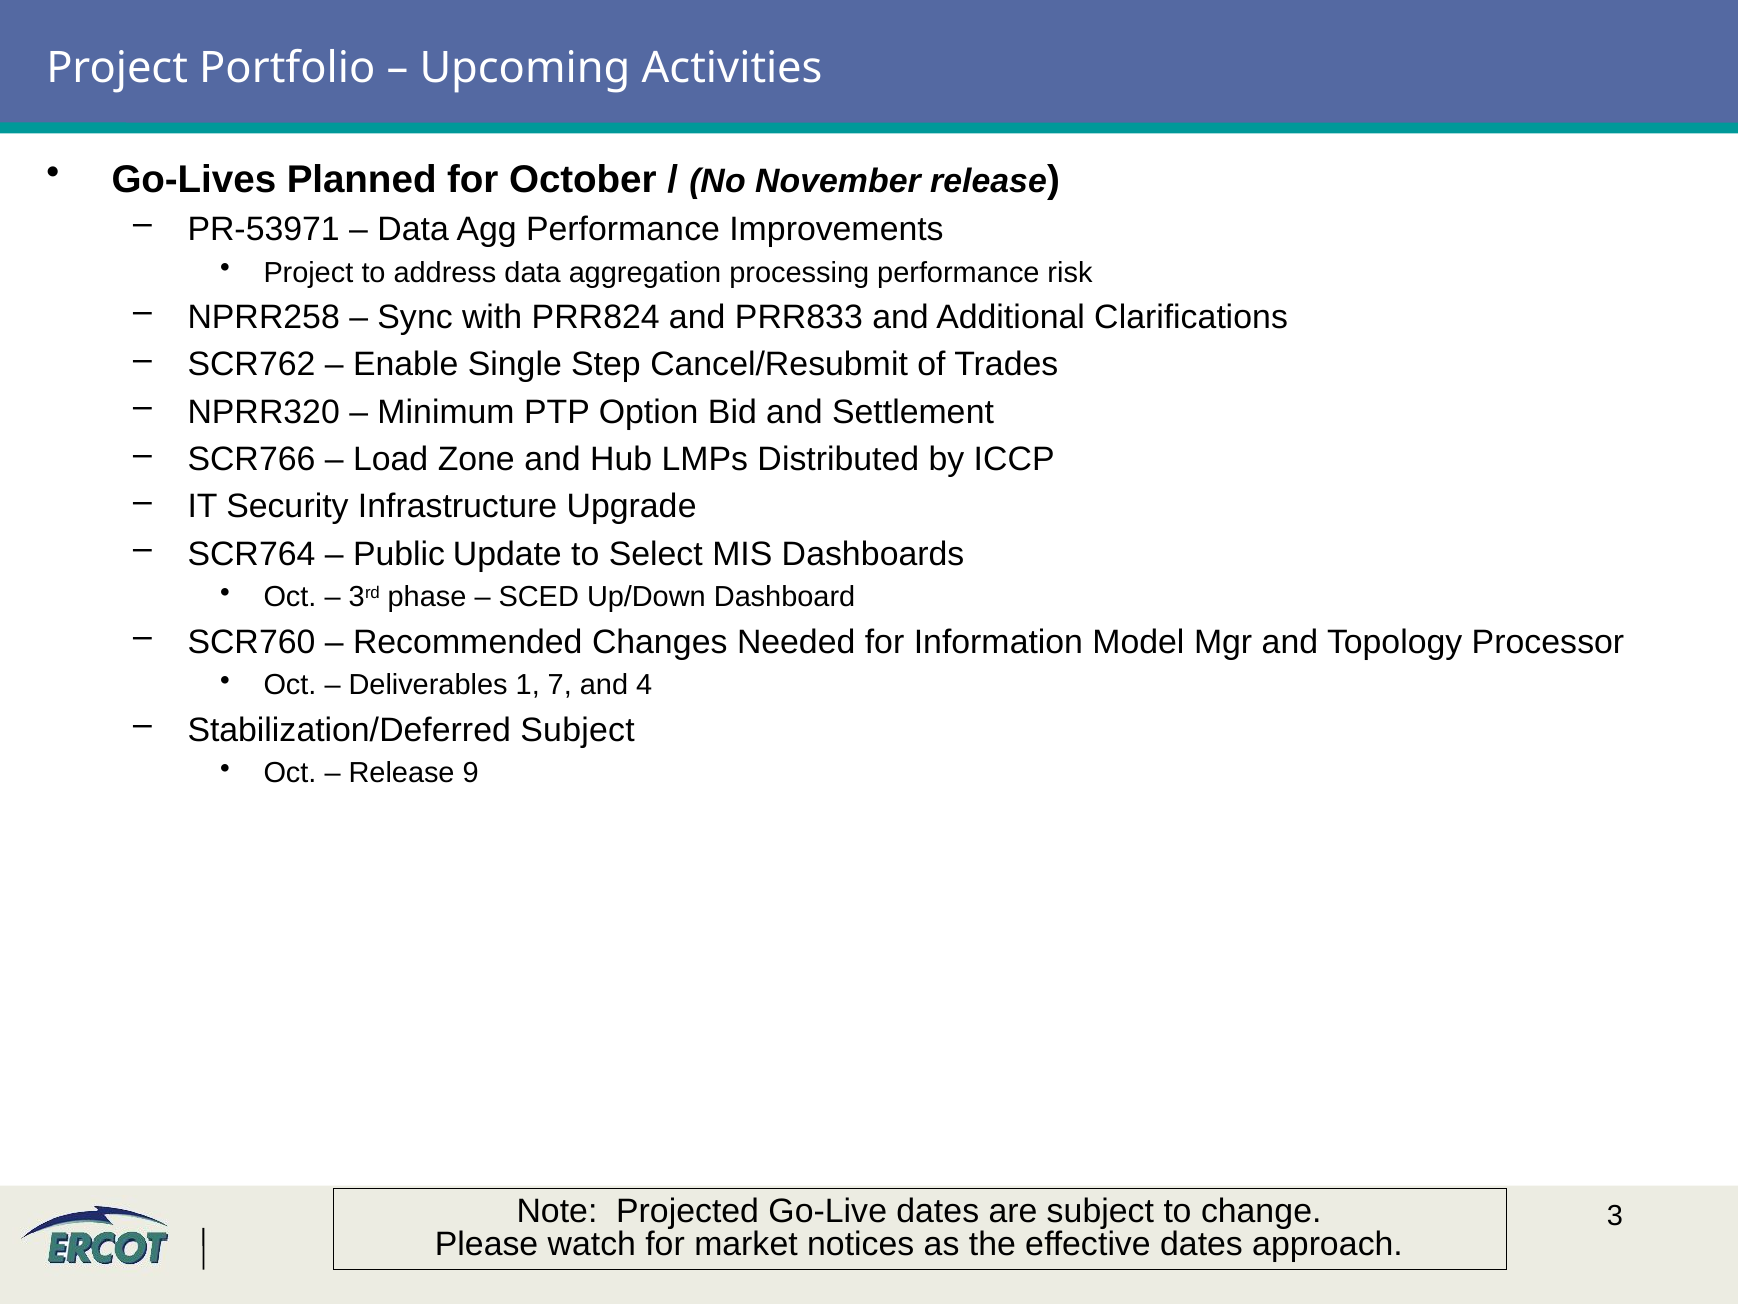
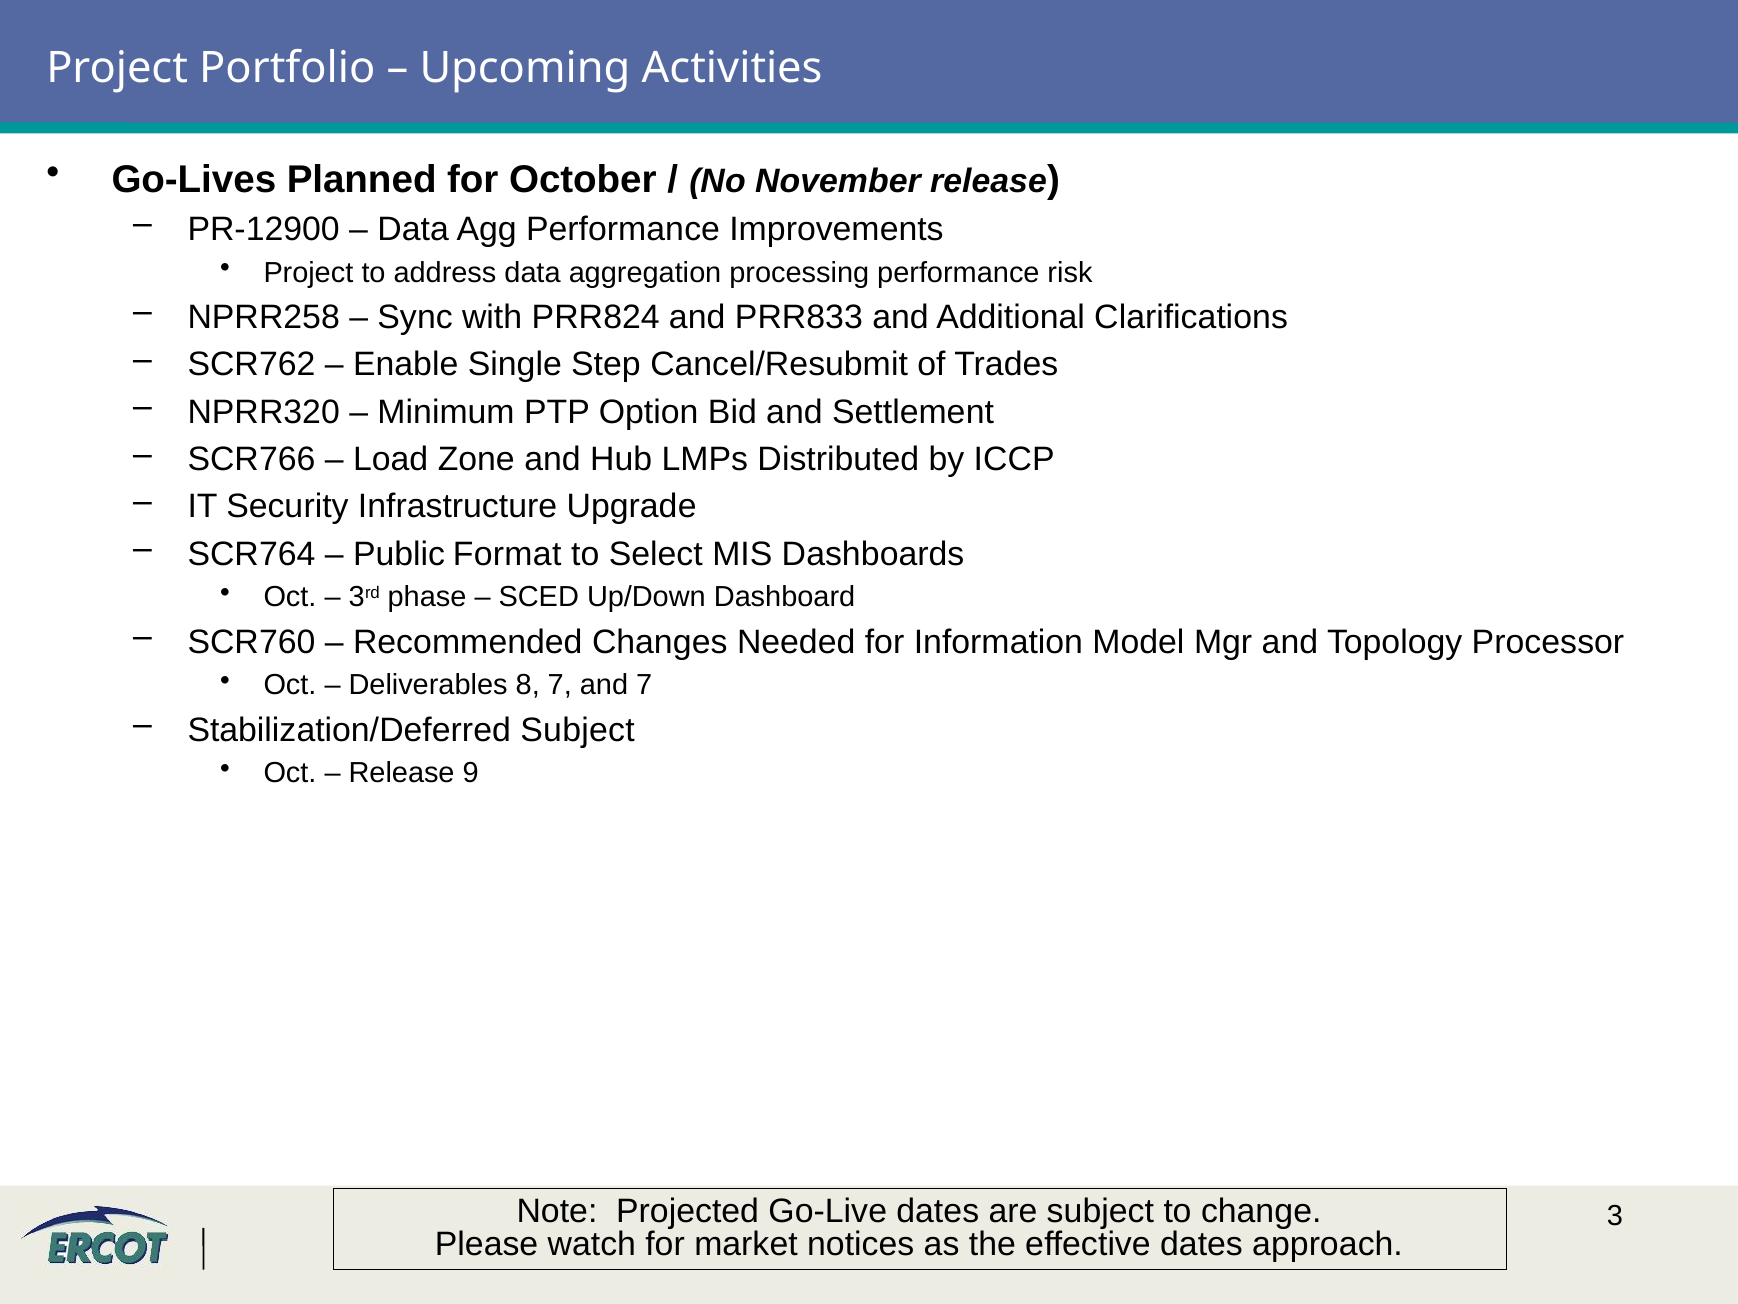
PR-53971: PR-53971 -> PR-12900
Update: Update -> Format
1: 1 -> 8
and 4: 4 -> 7
